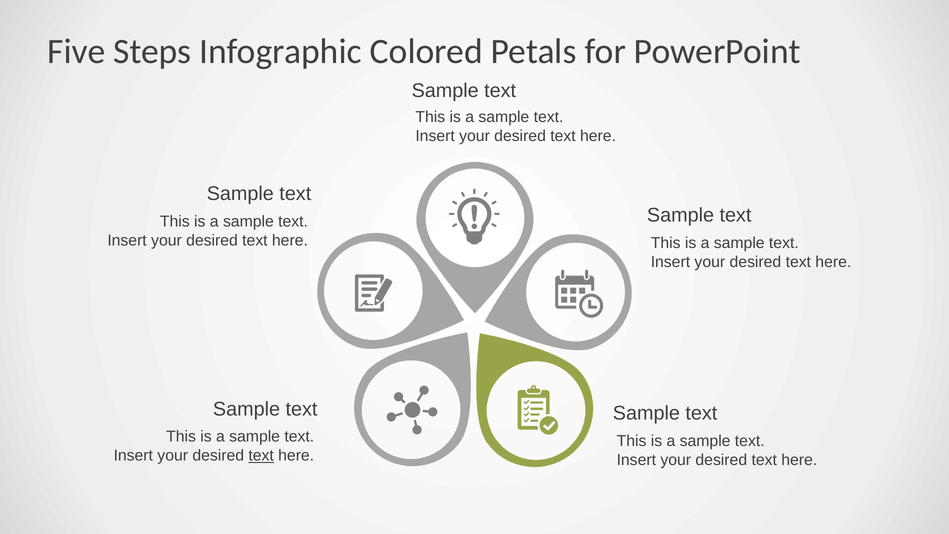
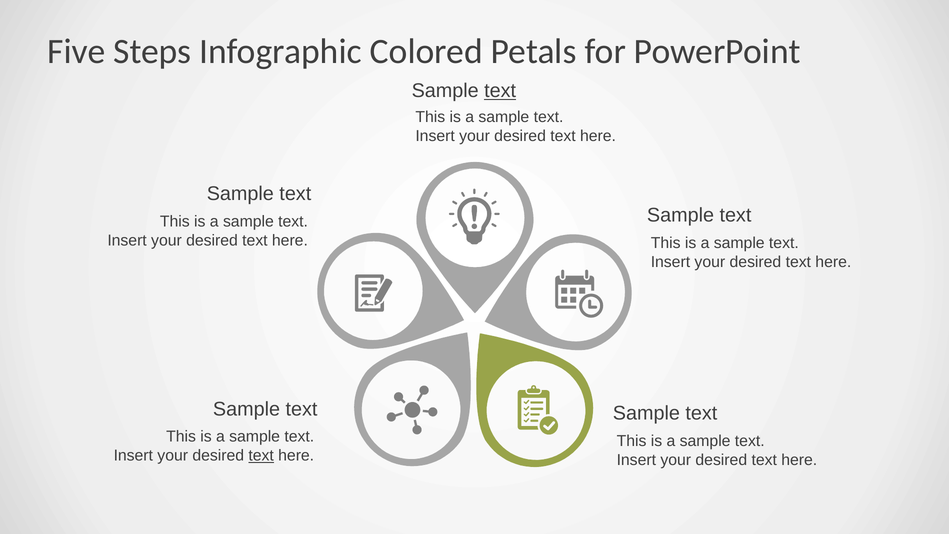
text at (500, 91) underline: none -> present
